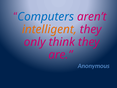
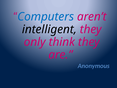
intelligent colour: orange -> black
